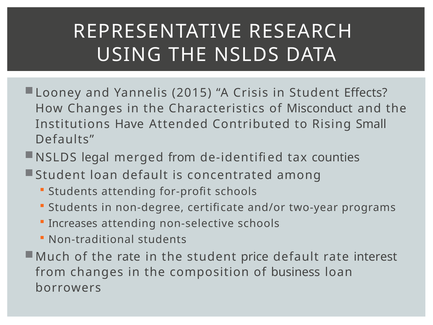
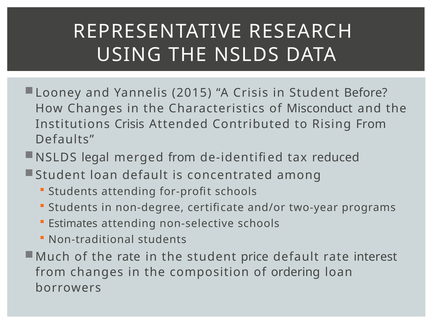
Effects: Effects -> Before
Institutions Have: Have -> Crisis
Rising Small: Small -> From
counties: counties -> reduced
Increases: Increases -> Estimates
business: business -> ordering
